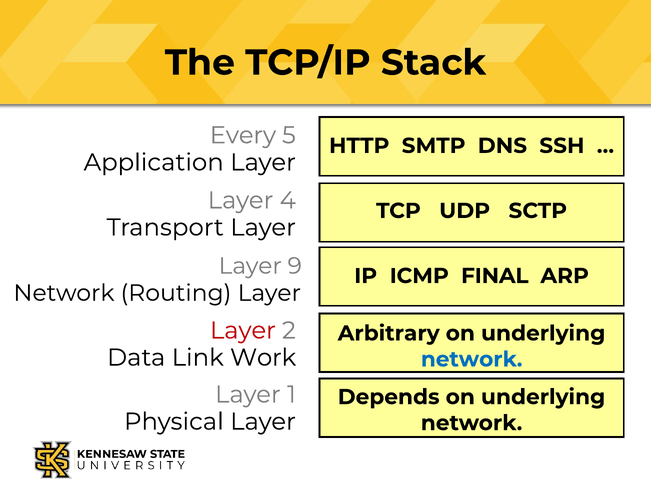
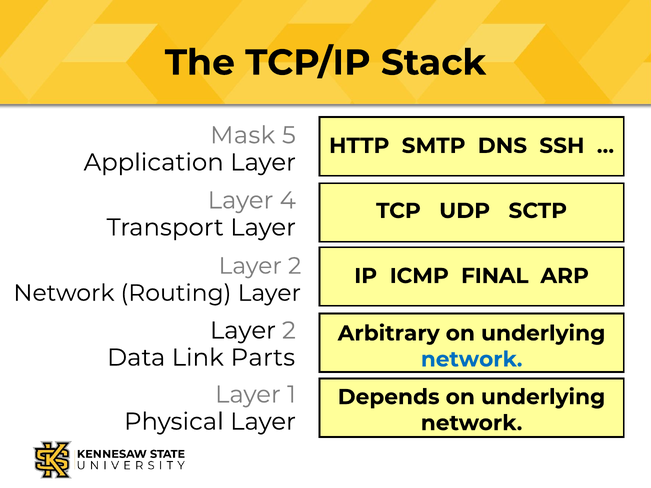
Every: Every -> Mask
9 at (295, 266): 9 -> 2
Layer at (243, 331) colour: red -> black
Work: Work -> Parts
